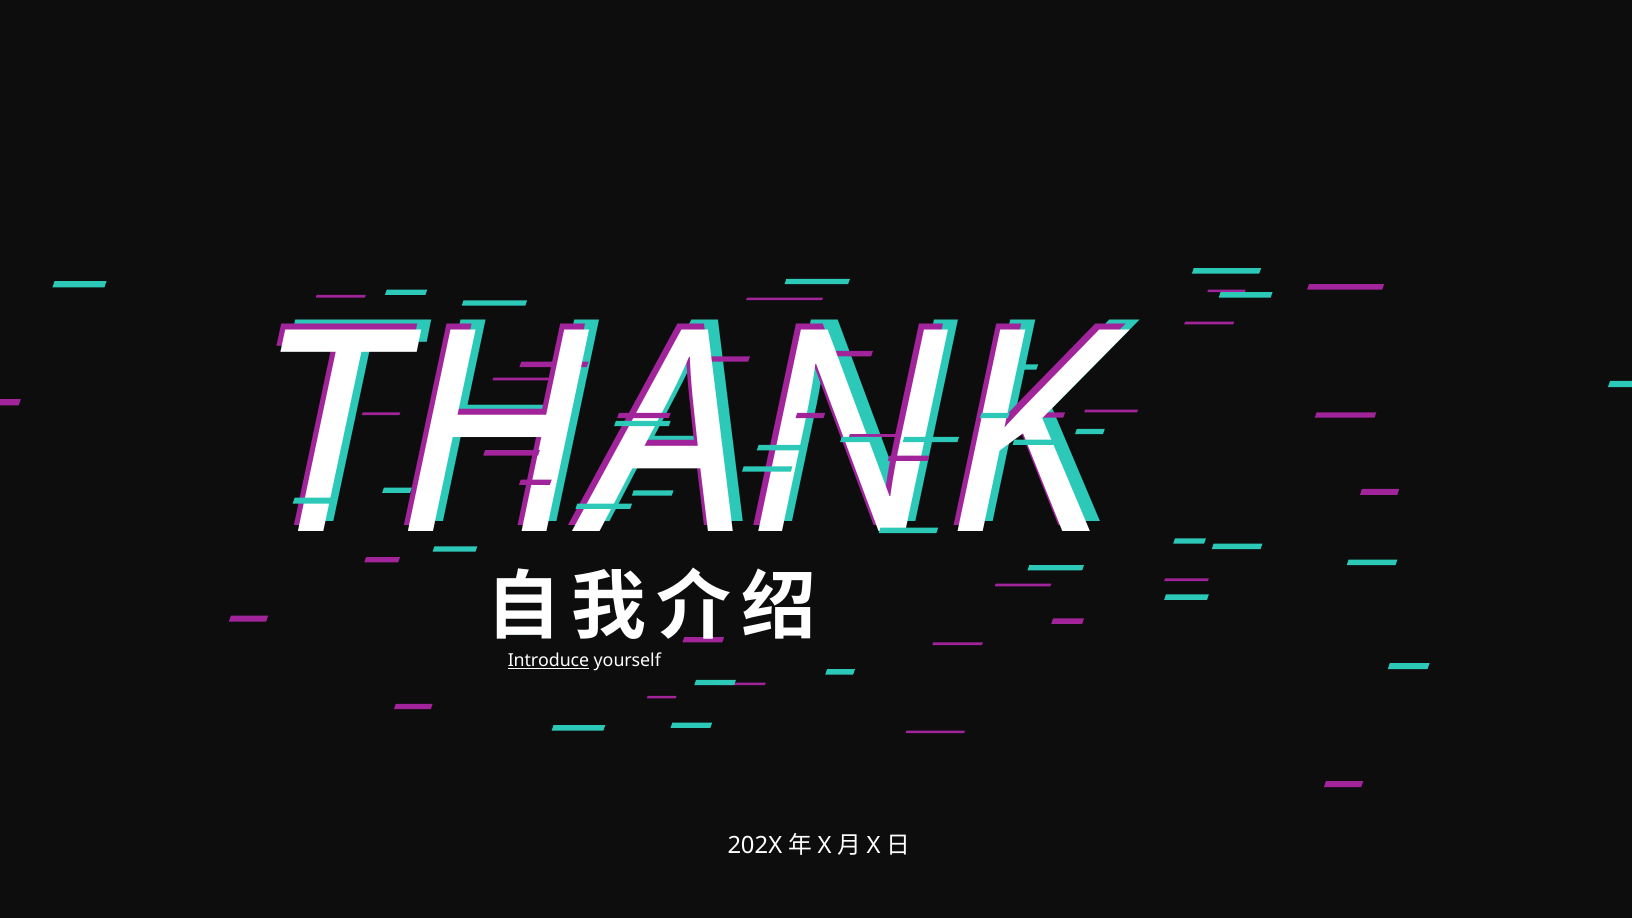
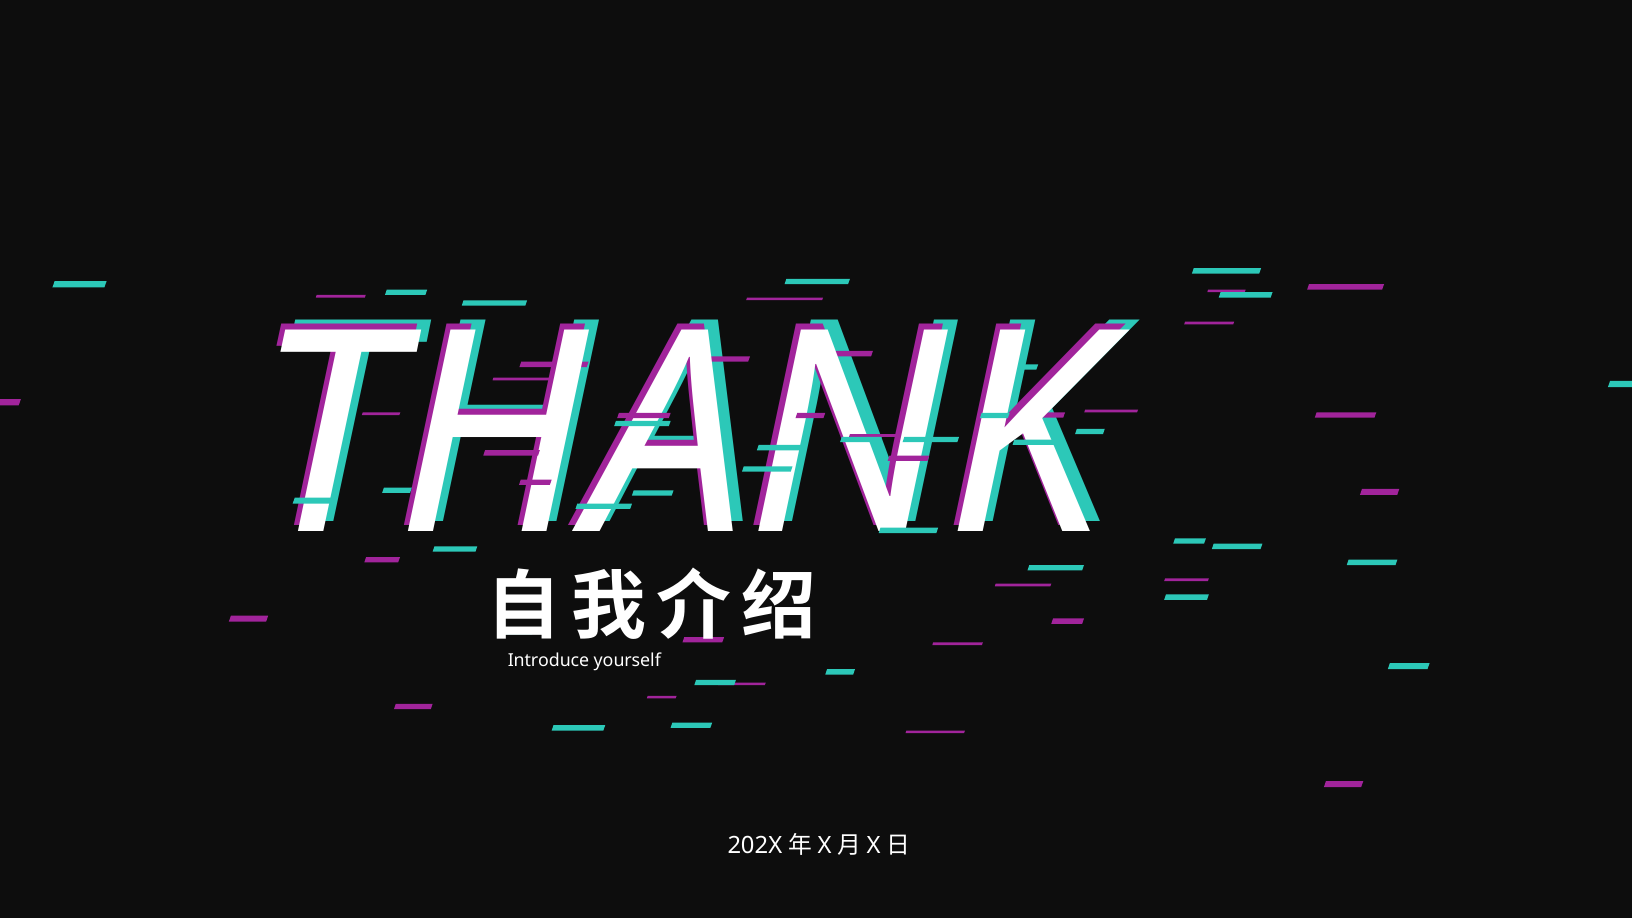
Introduce underline: present -> none
